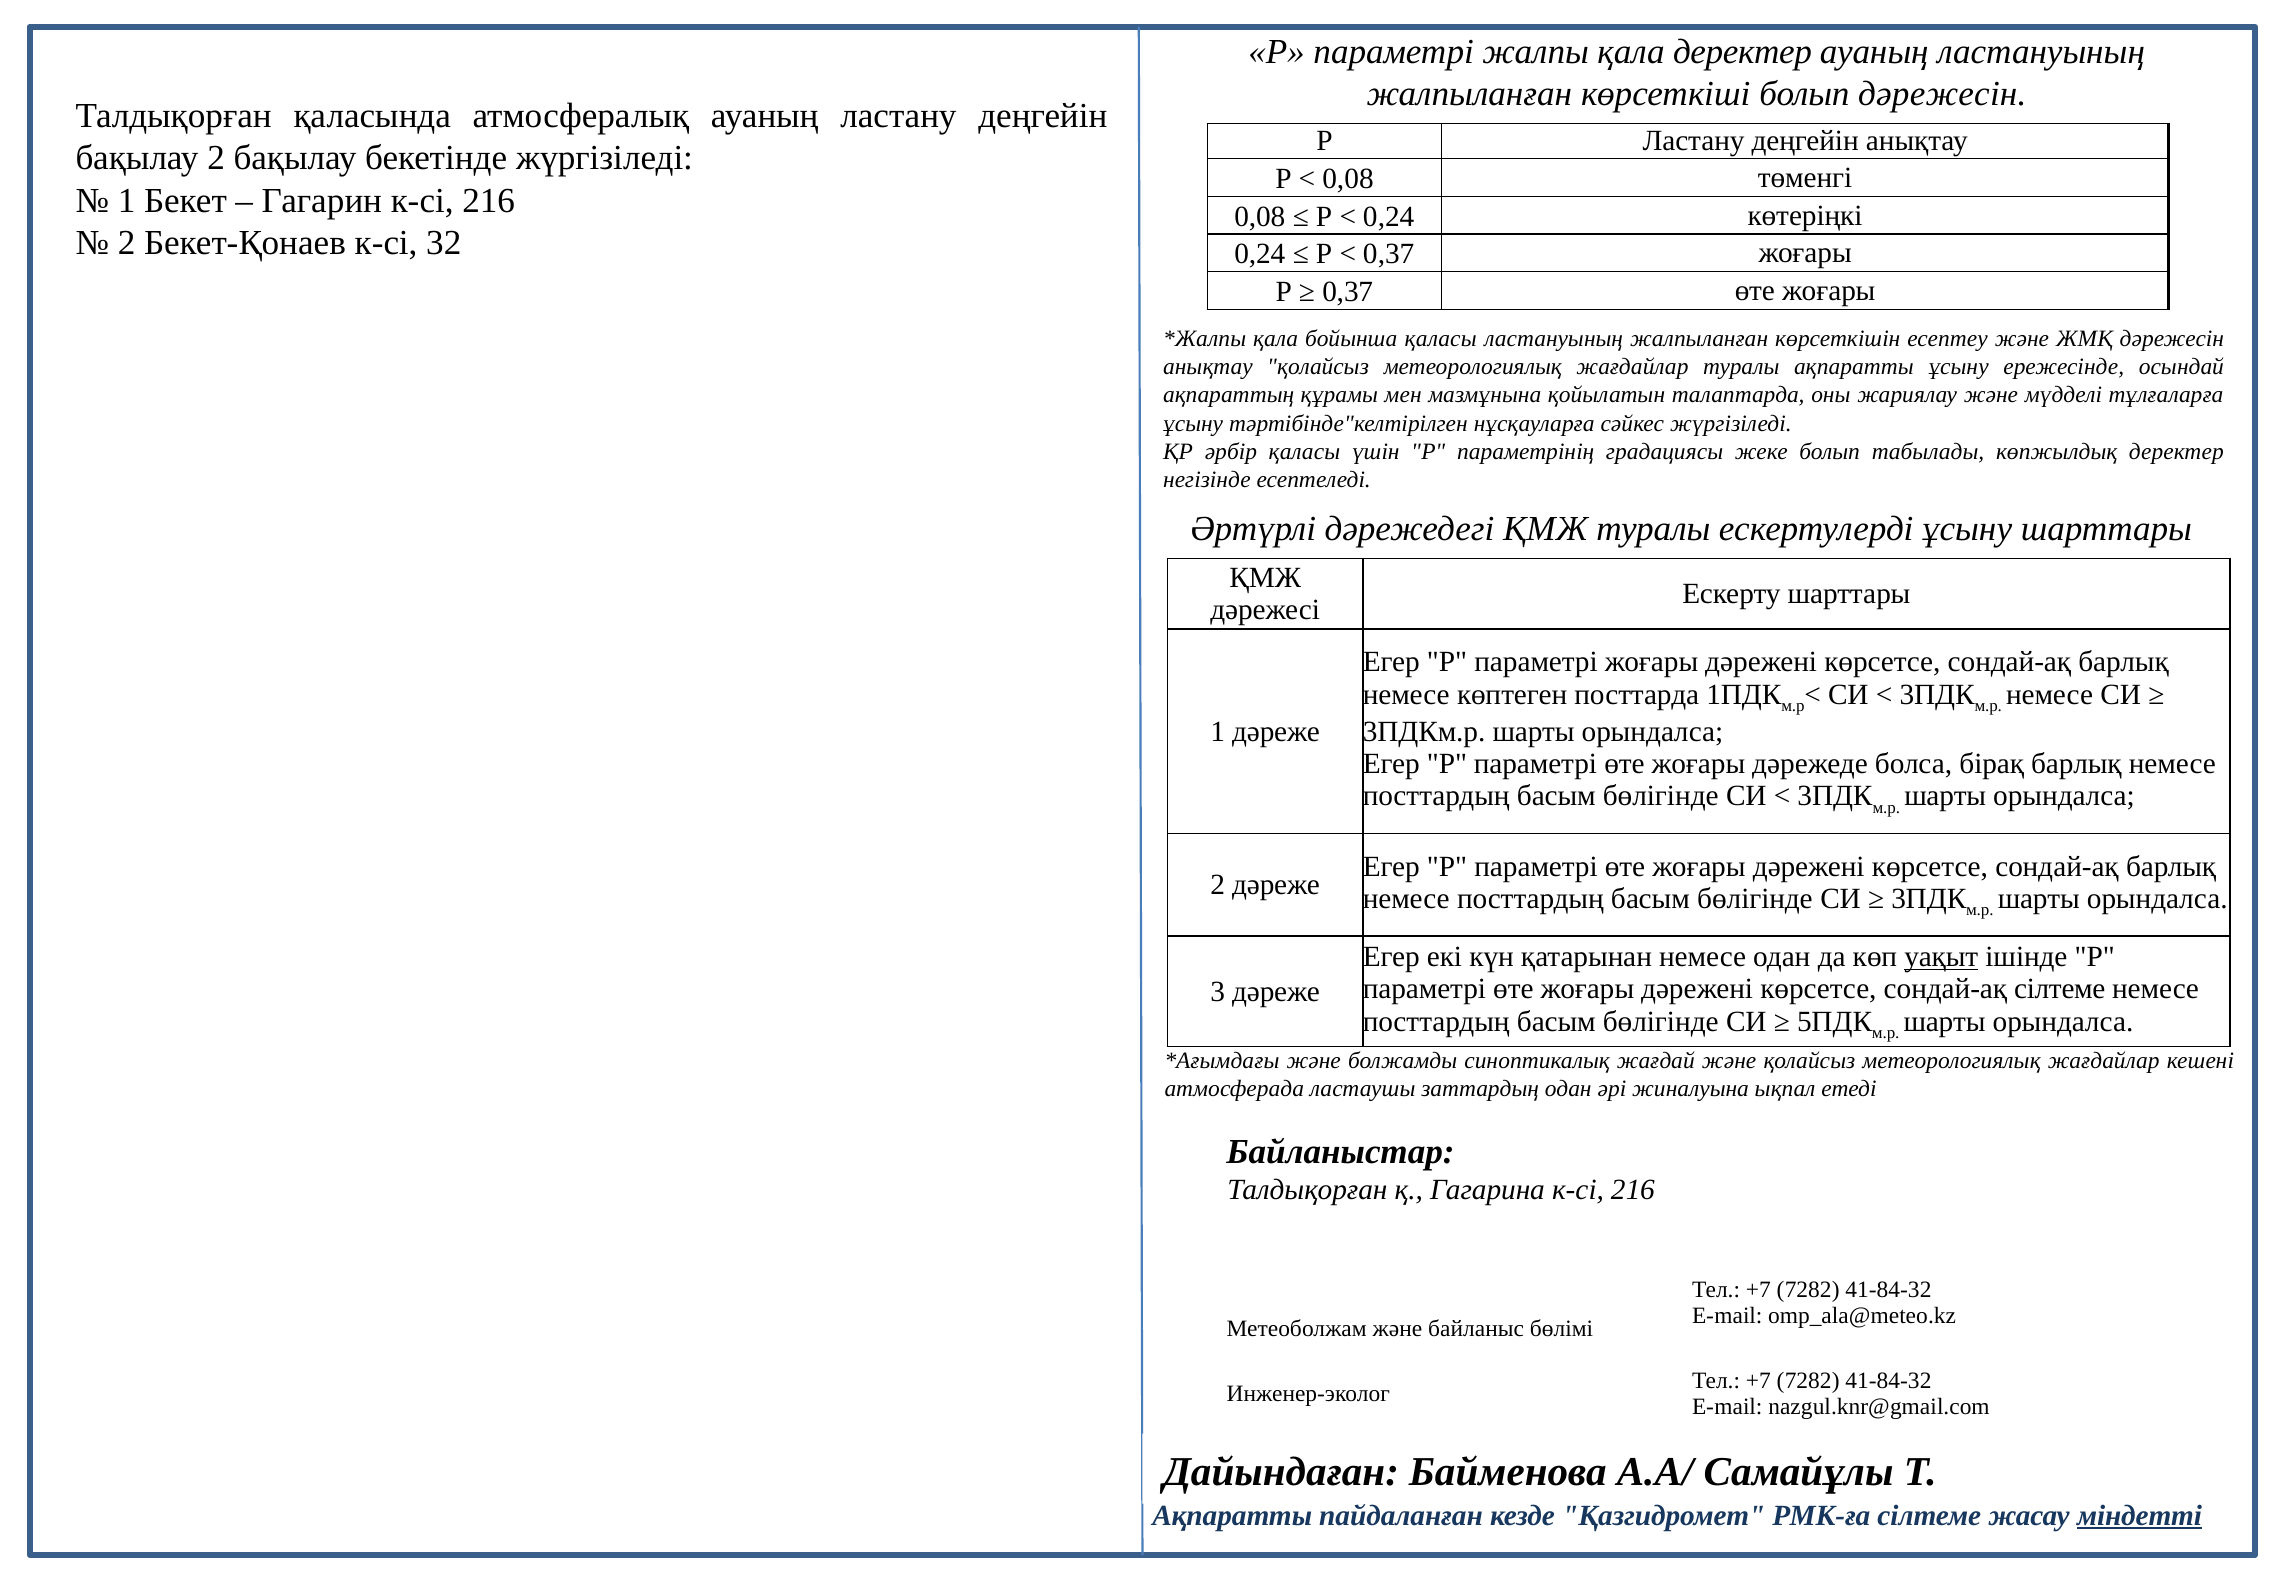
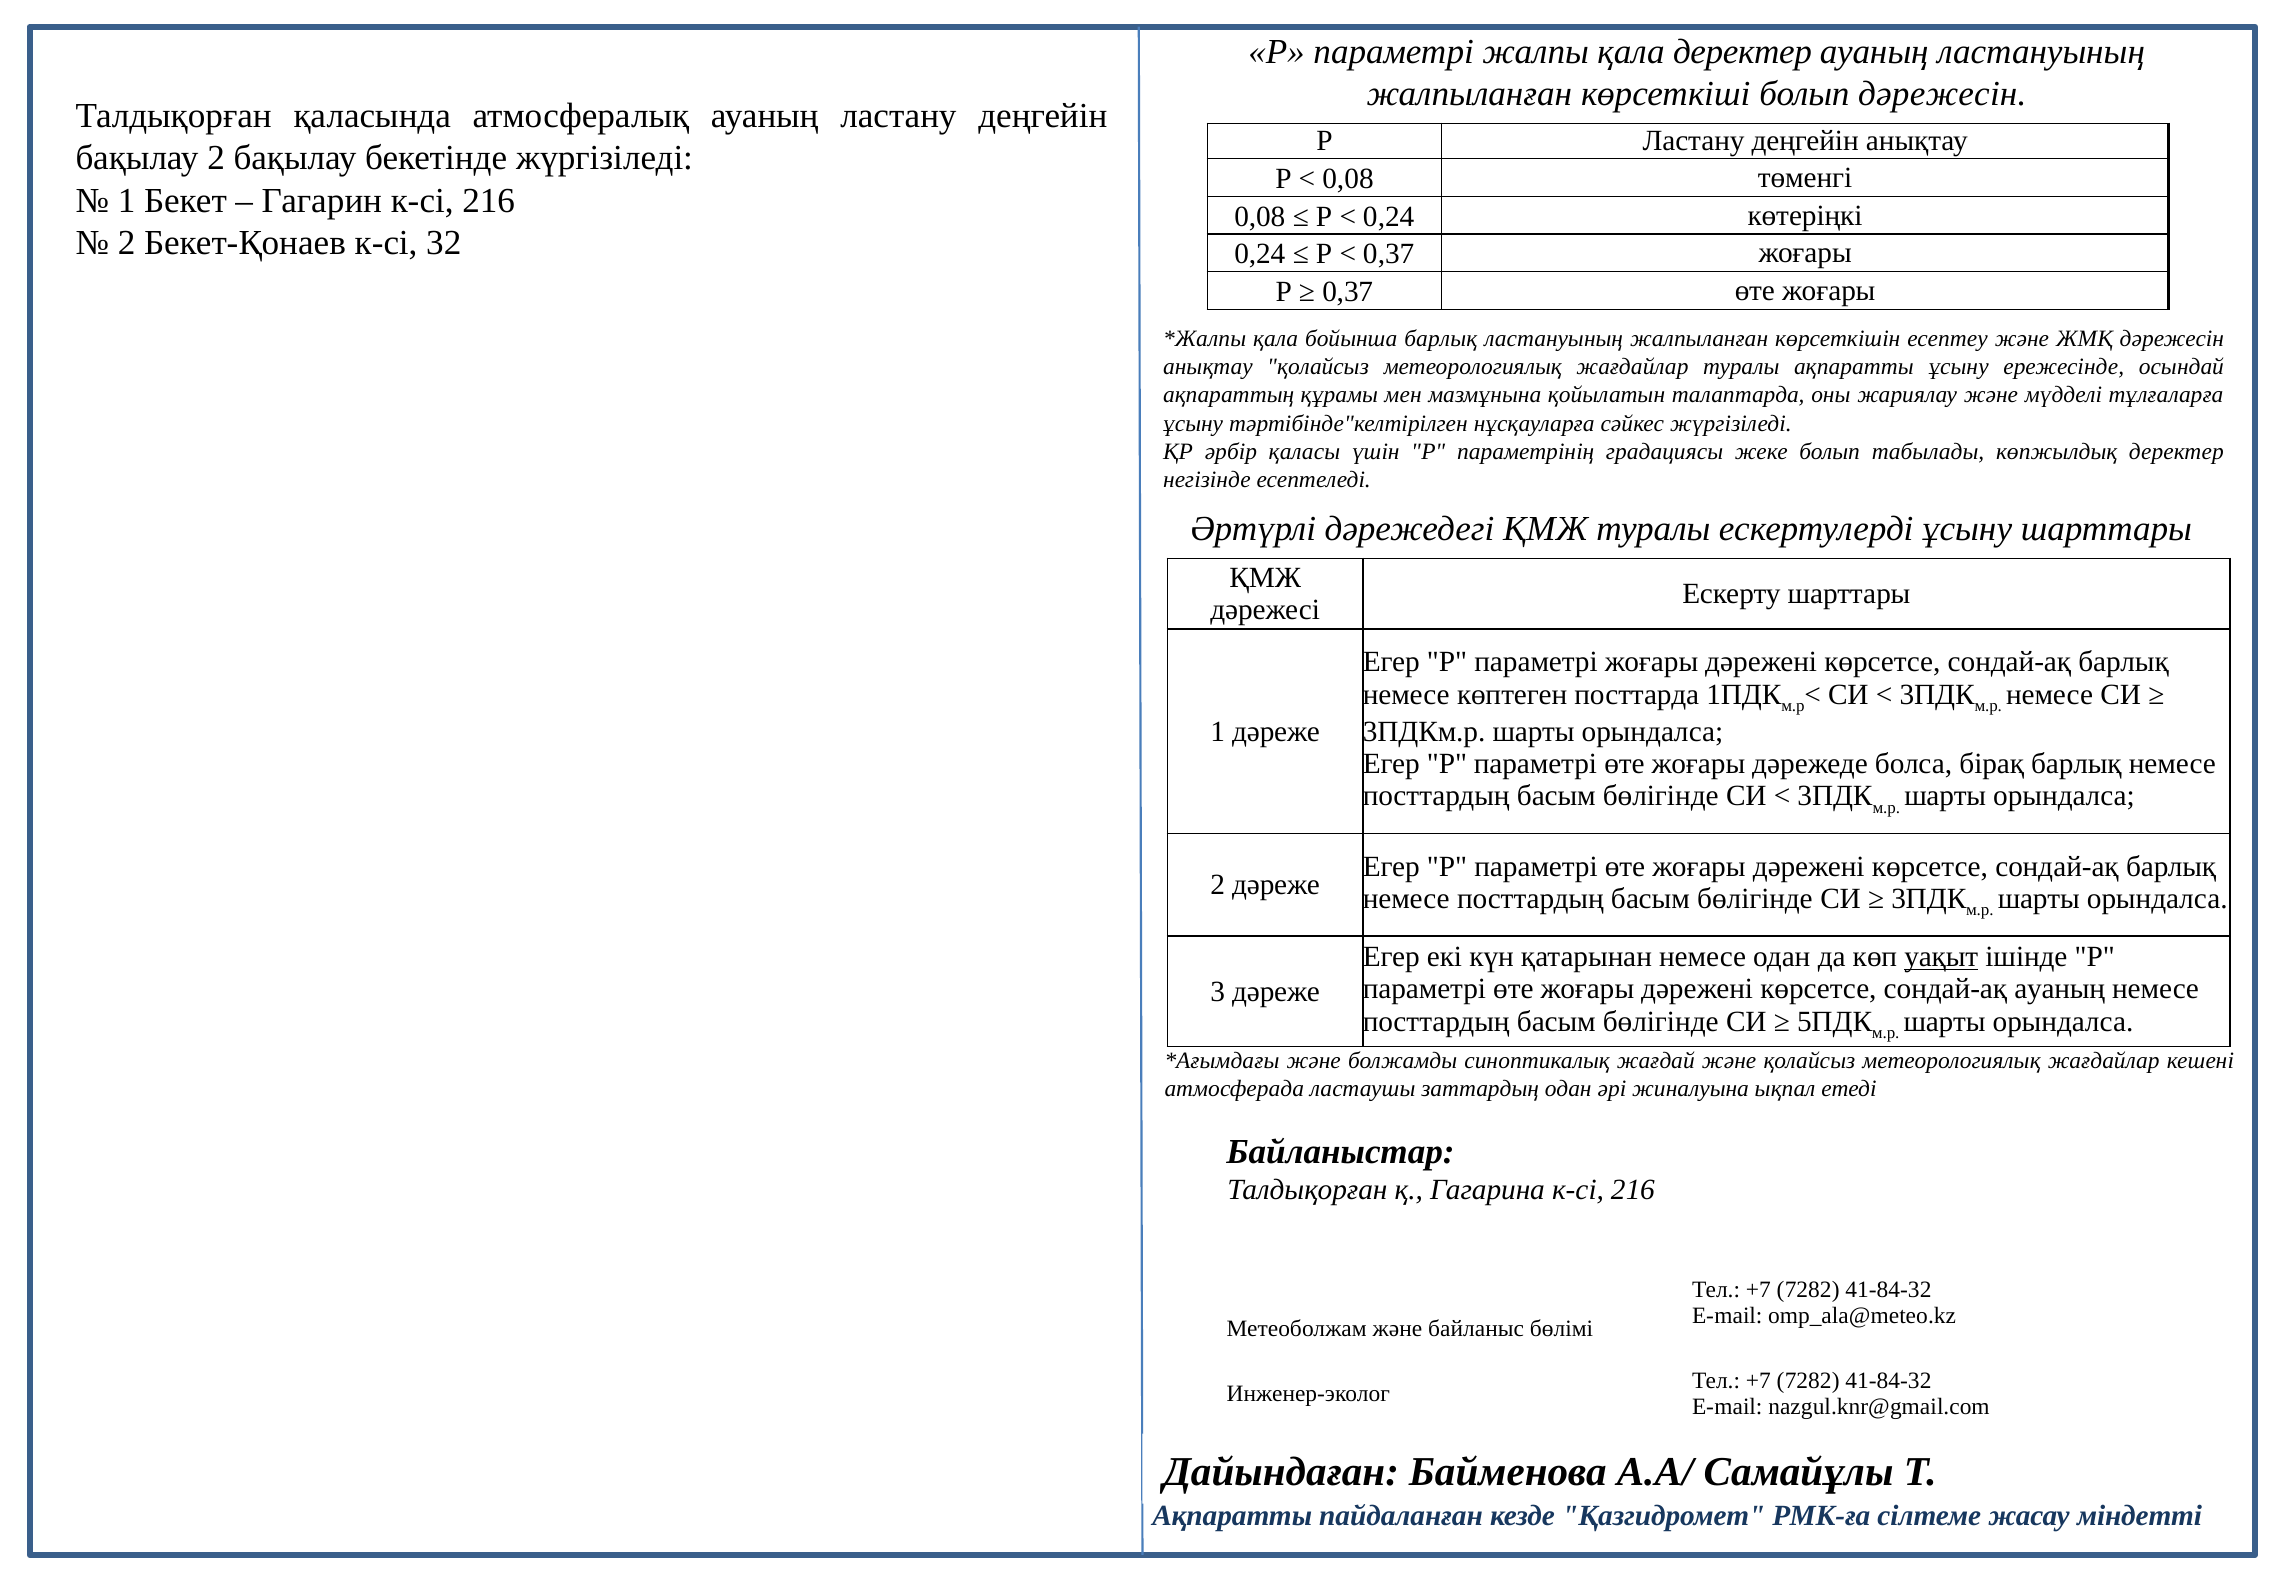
бойынша қаласы: қаласы -> барлық
сондай-ақ сілтеме: сілтеме -> ауаның
міндетті underline: present -> none
